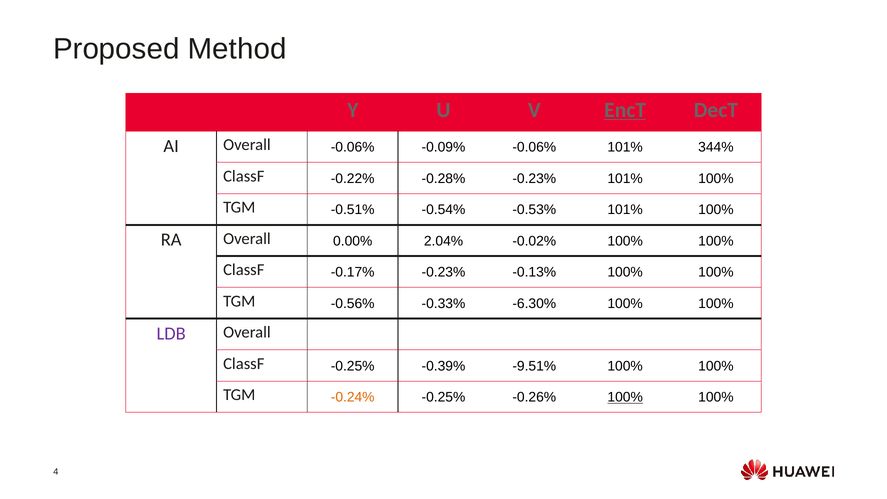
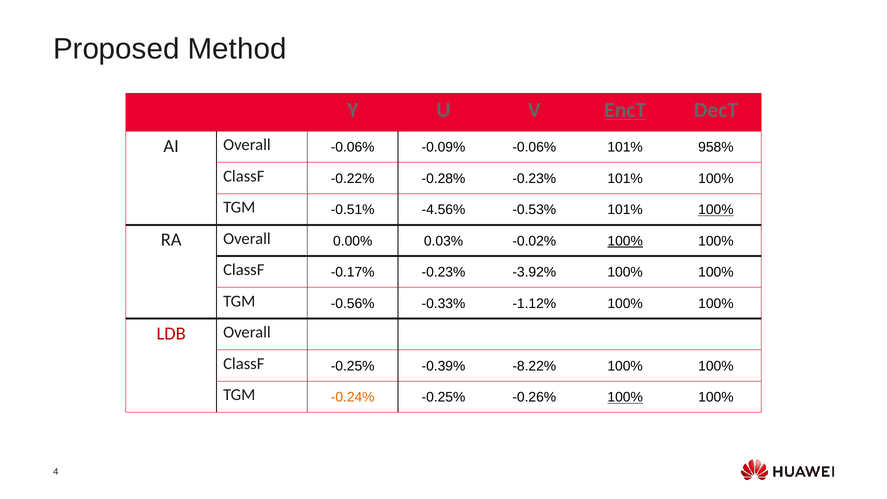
344%: 344% -> 958%
-0.54%: -0.54% -> -4.56%
100% at (716, 210) underline: none -> present
2.04%: 2.04% -> 0.03%
100% at (625, 241) underline: none -> present
-0.13%: -0.13% -> -3.92%
-6.30%: -6.30% -> -1.12%
LDB colour: purple -> red
-9.51%: -9.51% -> -8.22%
